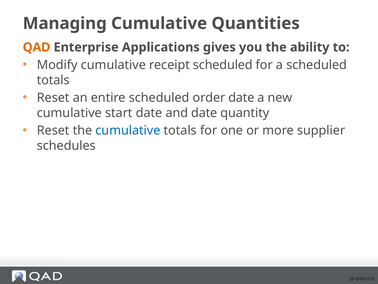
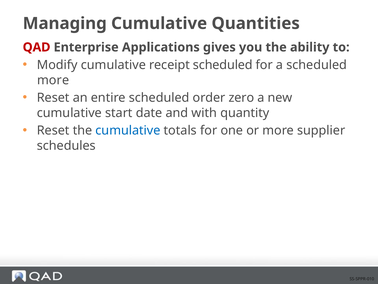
QAD colour: orange -> red
totals at (53, 80): totals -> more
order date: date -> zero
and date: date -> with
